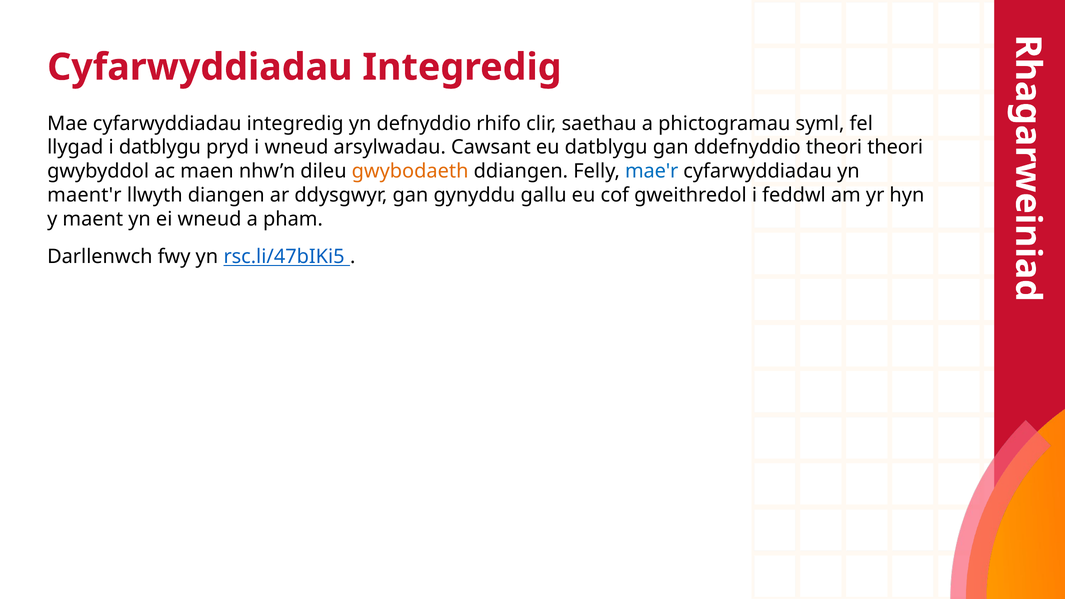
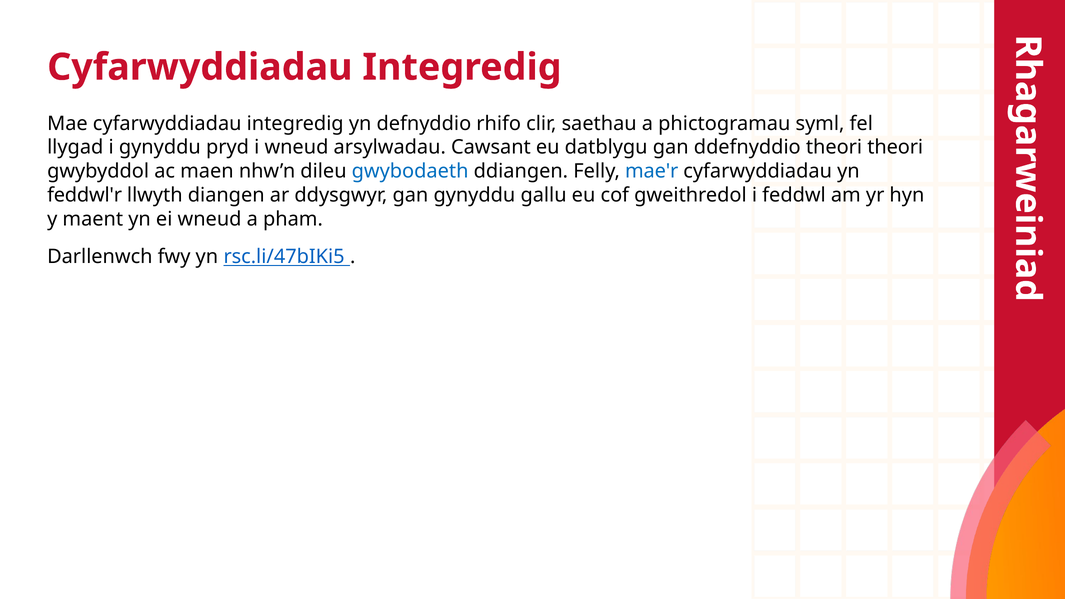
i datblygu: datblygu -> gynyddu
gwybodaeth colour: orange -> blue
maent'r: maent'r -> feddwl'r
